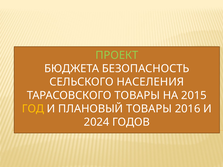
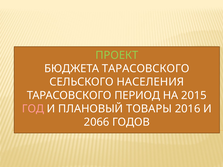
БЮДЖЕТА БЕЗОПАСНОСТЬ: БЕЗОПАСНОСТЬ -> ТАРАСОВСКОГО
ТАРАСОВСКОГО ТОВАРЫ: ТОВАРЫ -> ПЕРИОД
ГОД colour: yellow -> pink
2024: 2024 -> 2066
